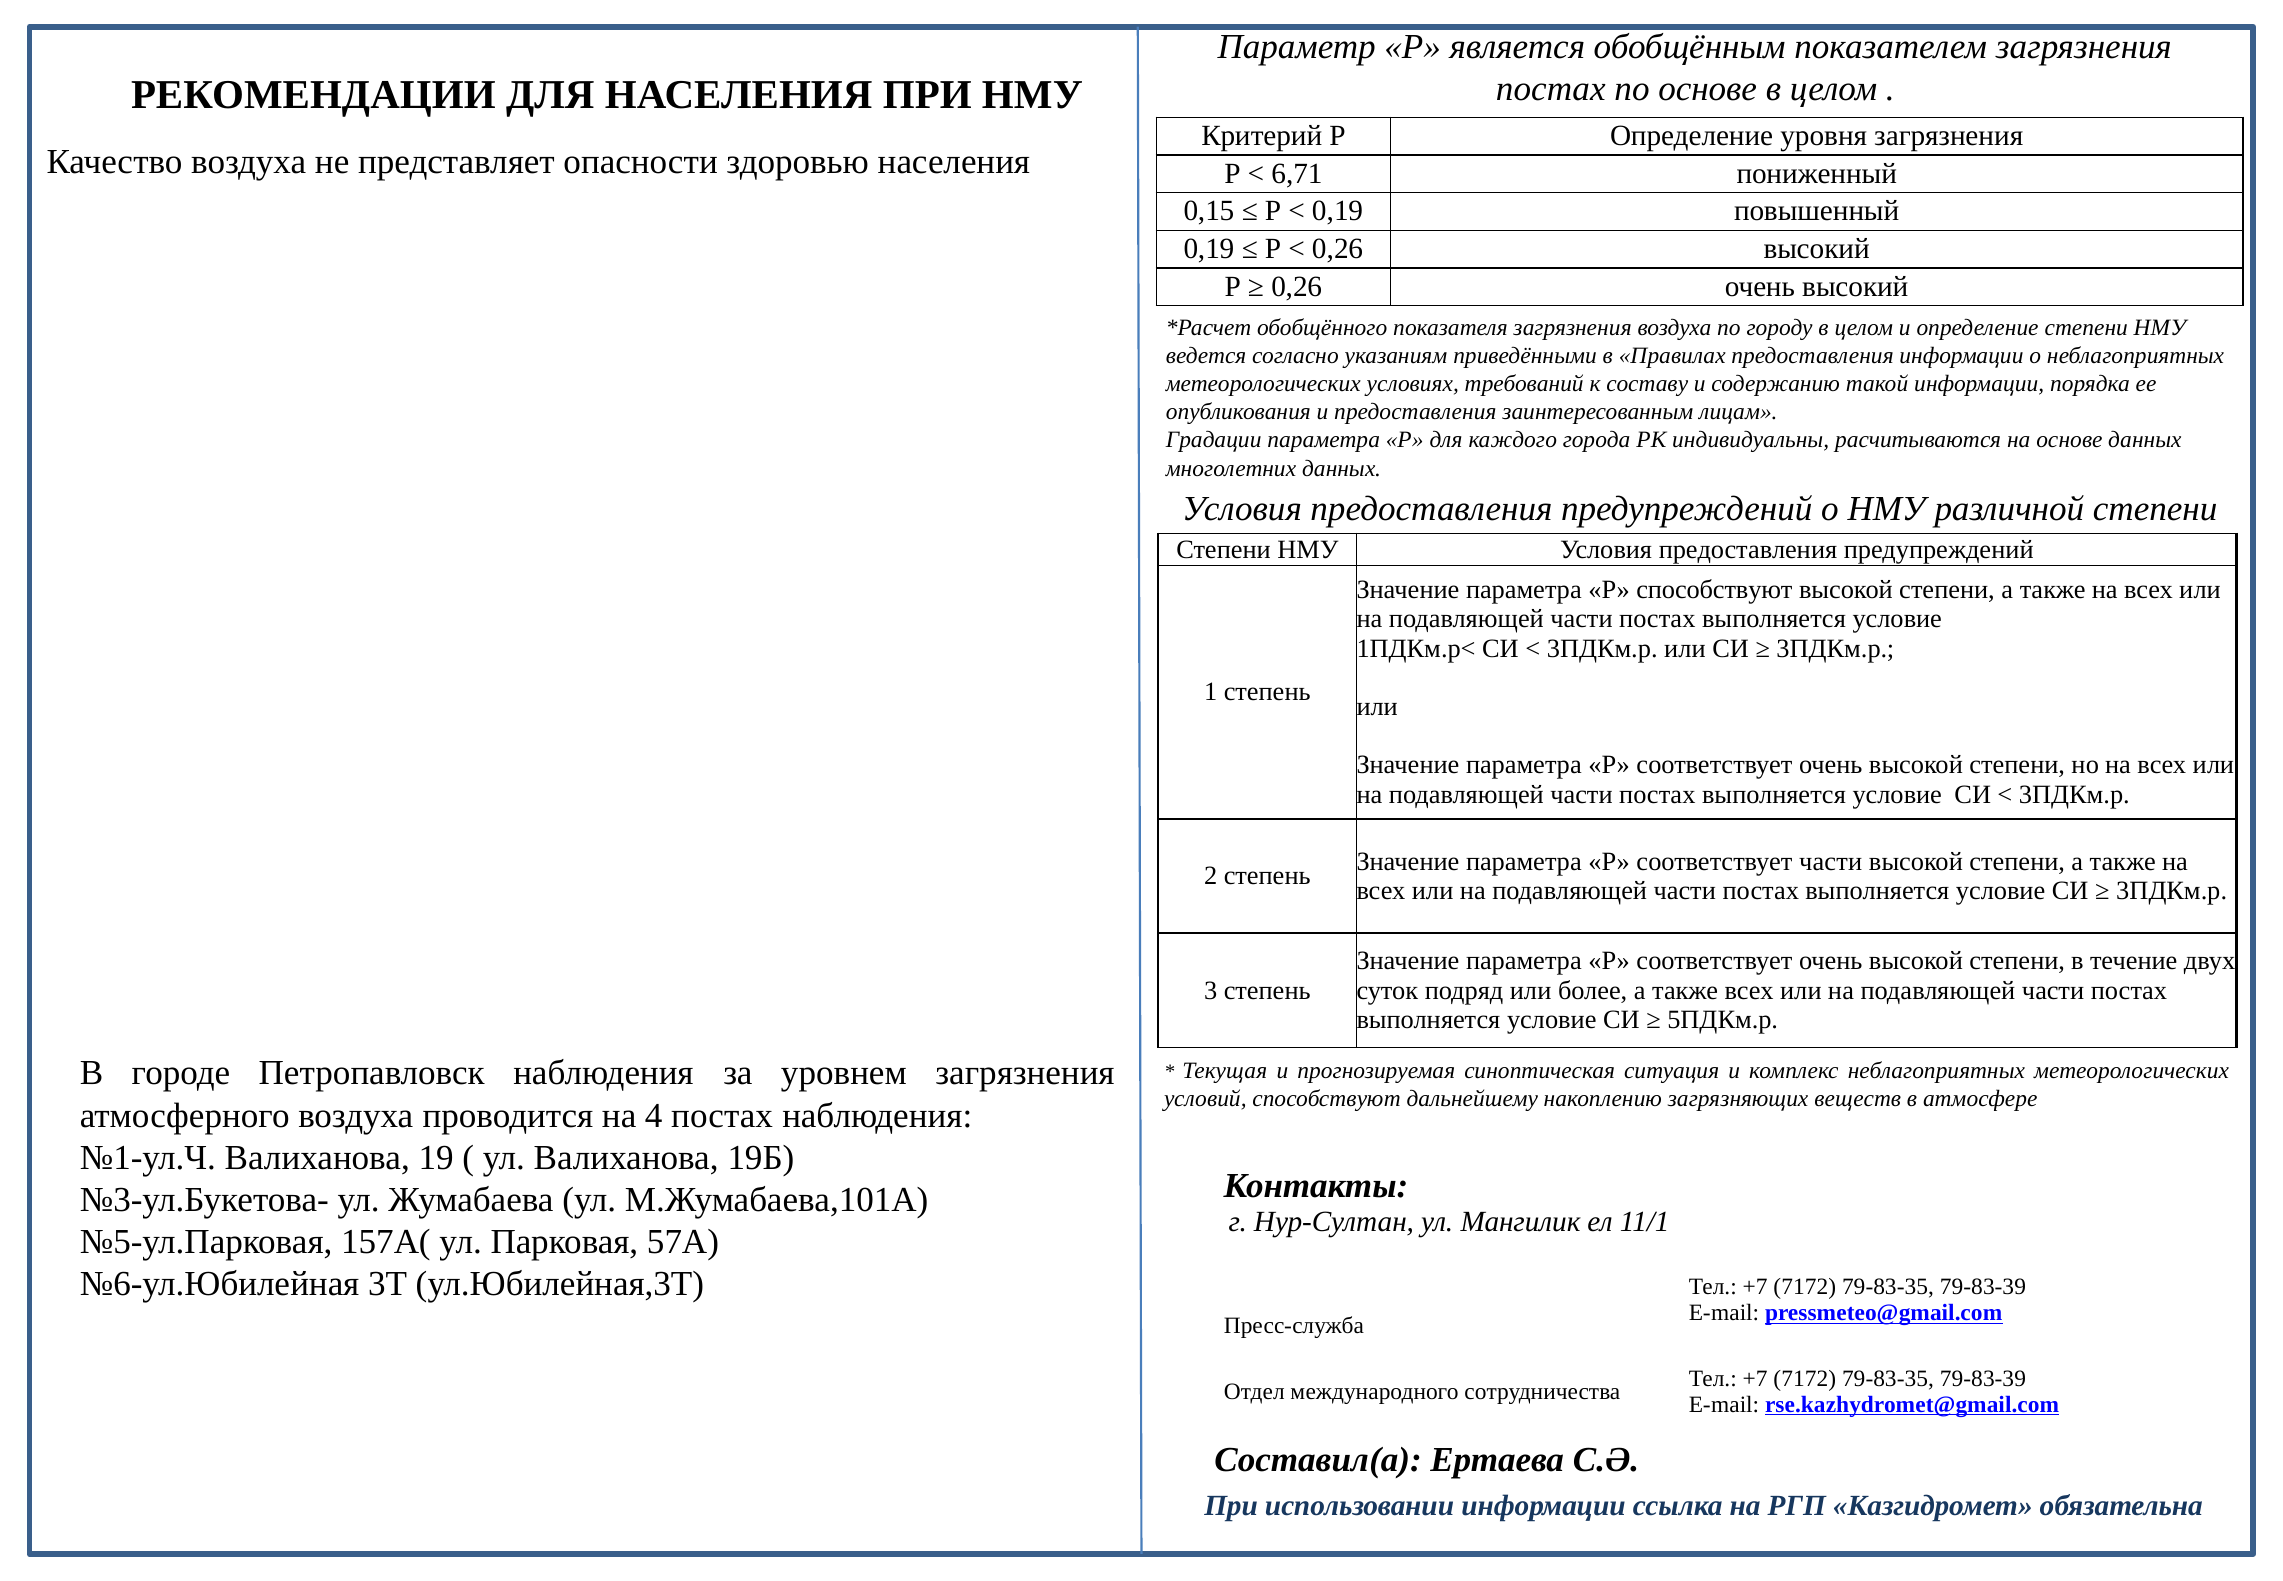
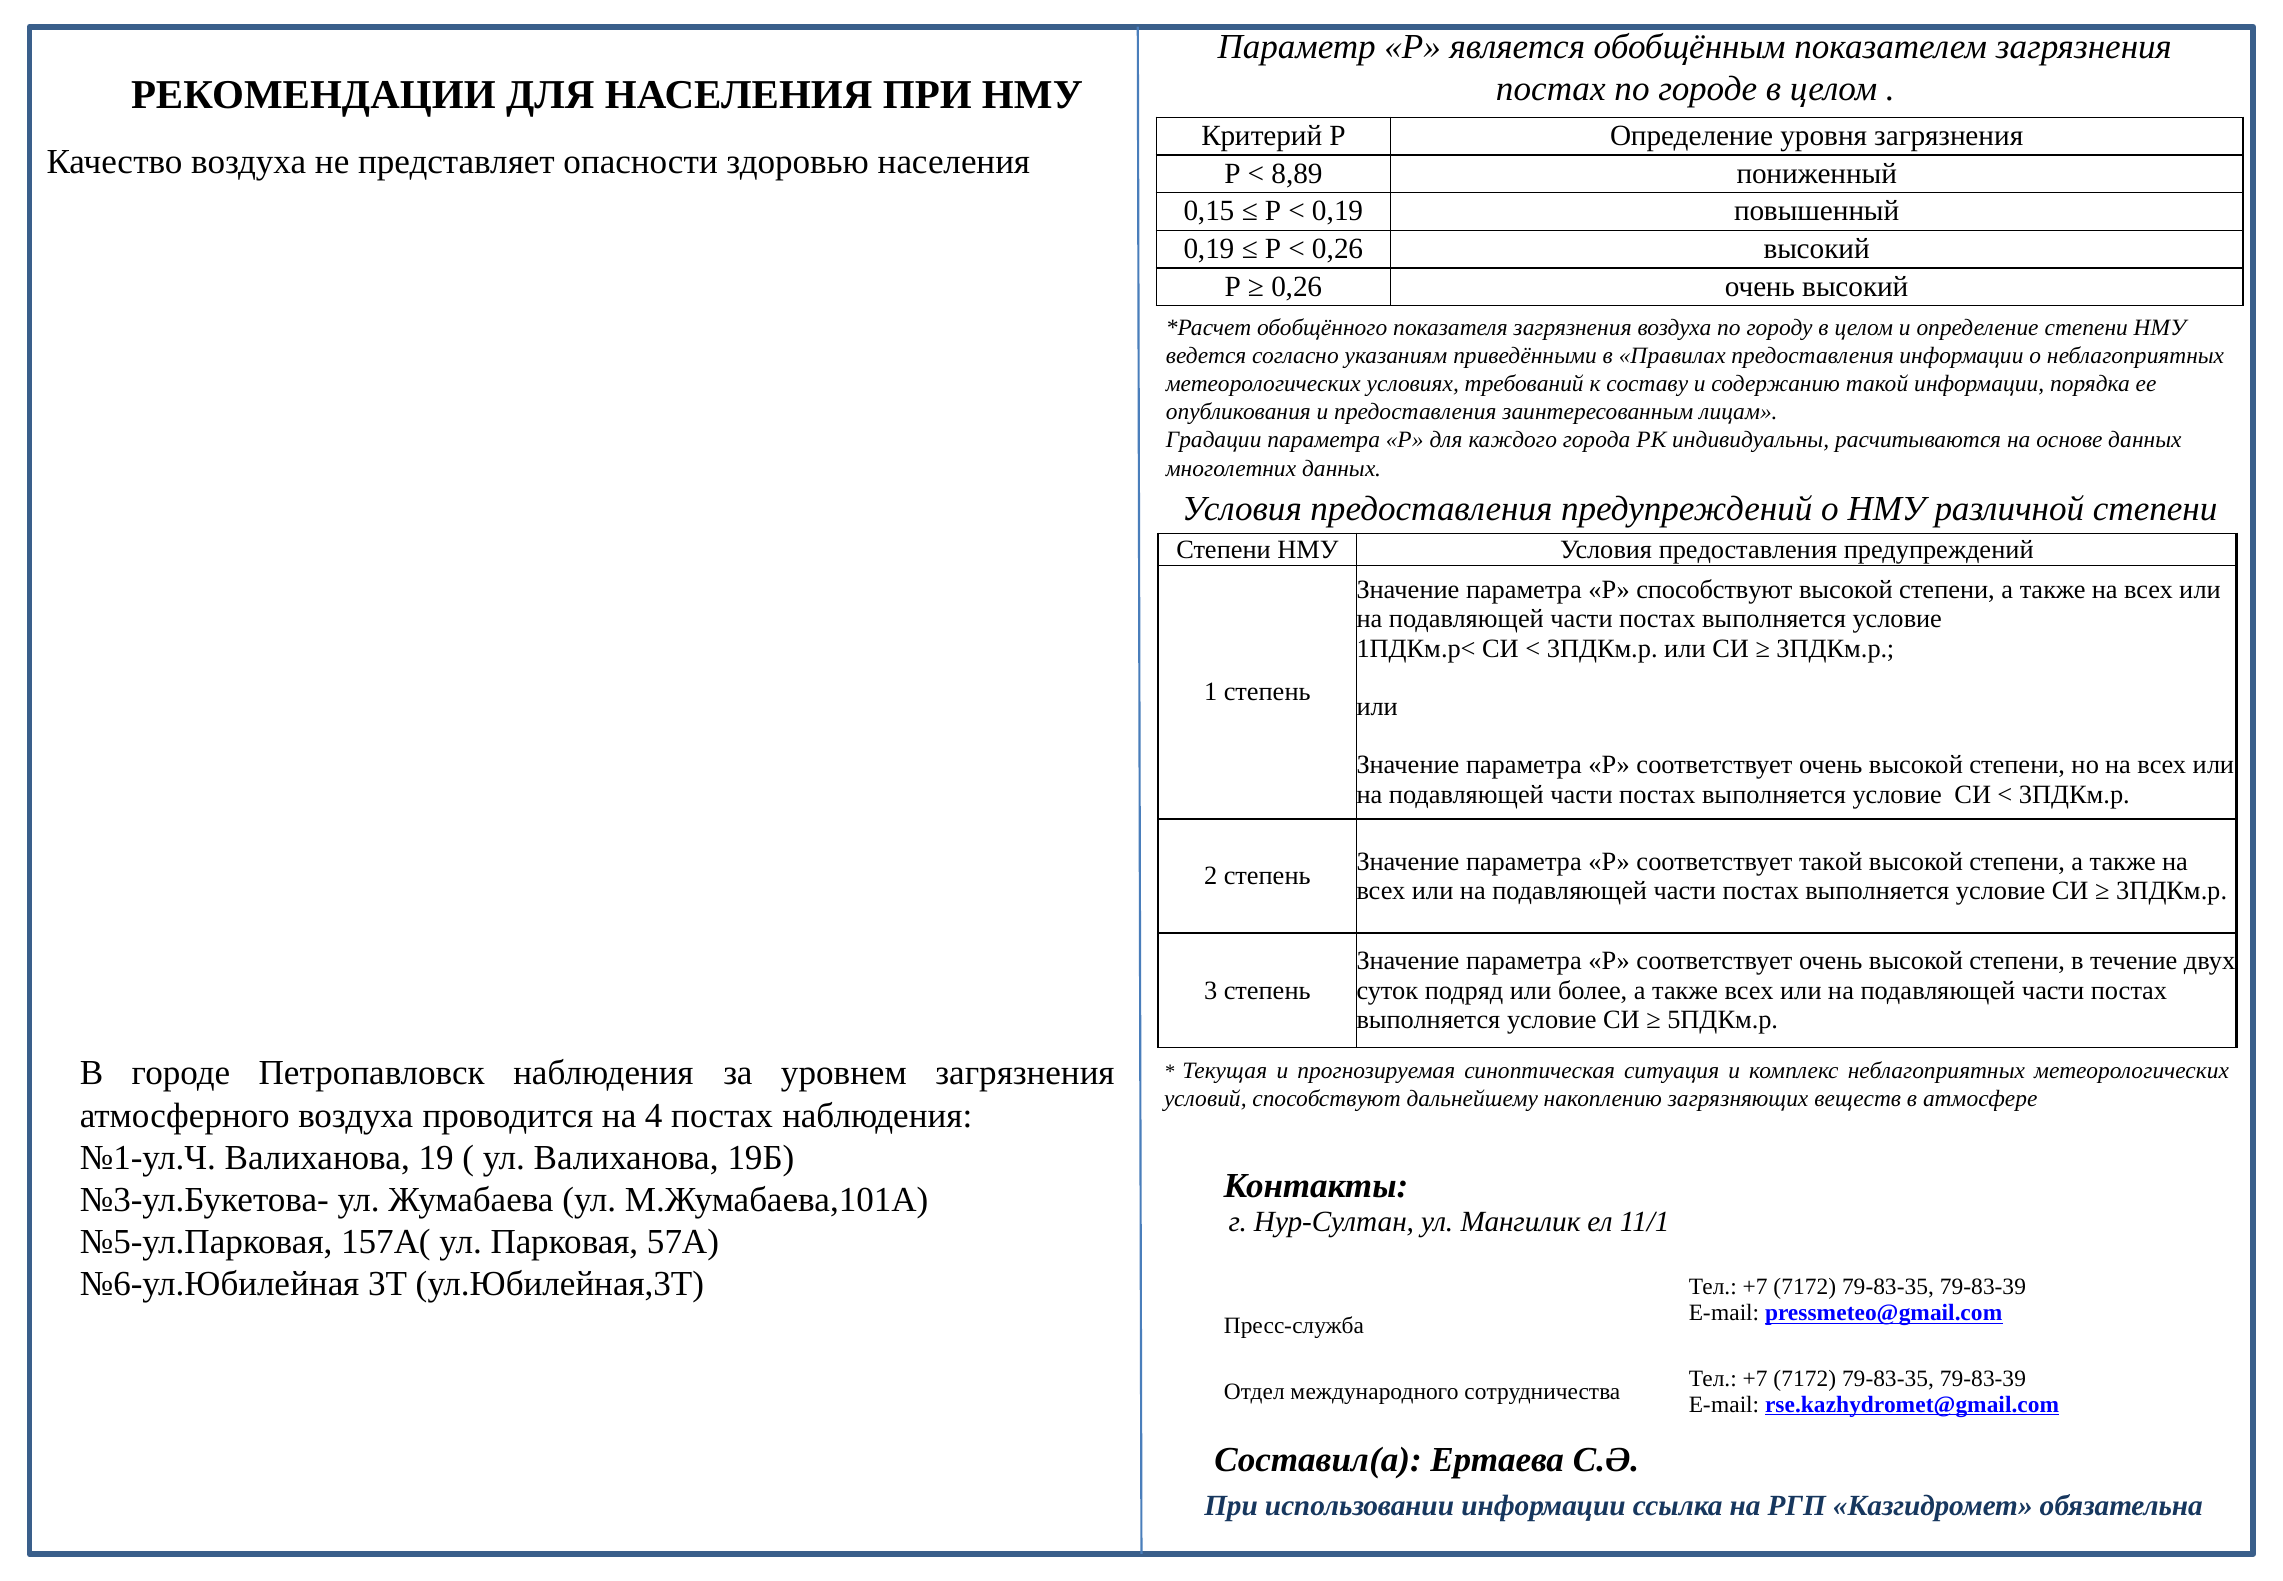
по основе: основе -> городе
6,71: 6,71 -> 8,89
соответствует части: части -> такой
